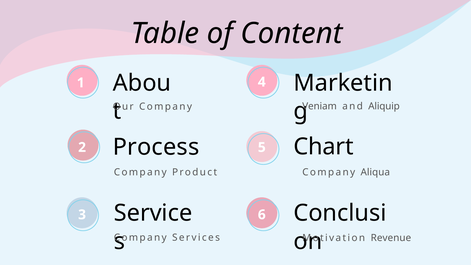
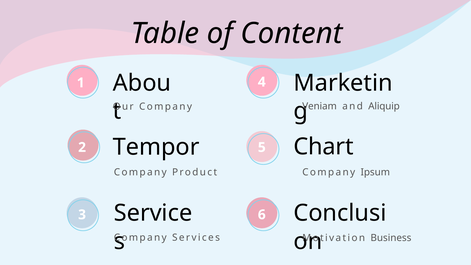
Process: Process -> Tempor
Aliqua: Aliqua -> Ipsum
Revenue: Revenue -> Business
